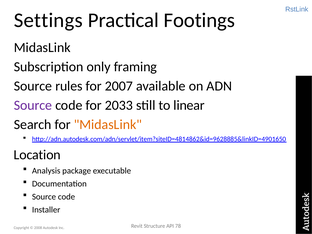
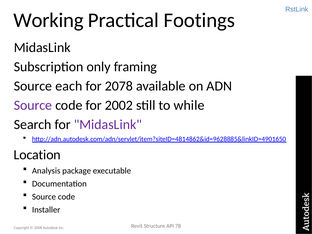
Settings: Settings -> Working
rules: rules -> each
2007: 2007 -> 2078
2033: 2033 -> 2002
linear: linear -> while
MidasLink at (108, 125) colour: orange -> purple
